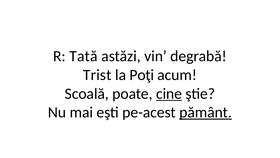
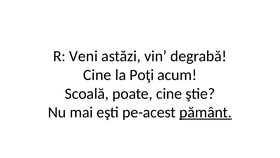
Tată: Tată -> Veni
Trist at (97, 75): Trist -> Cine
cine at (169, 93) underline: present -> none
